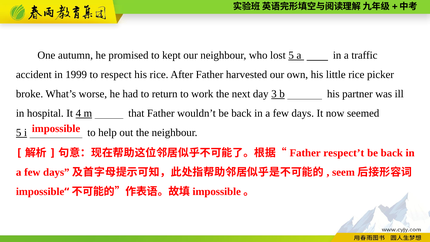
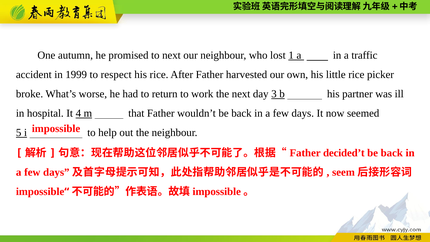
to kept: kept -> next
lost 5: 5 -> 1
respect’t: respect’t -> decided’t
